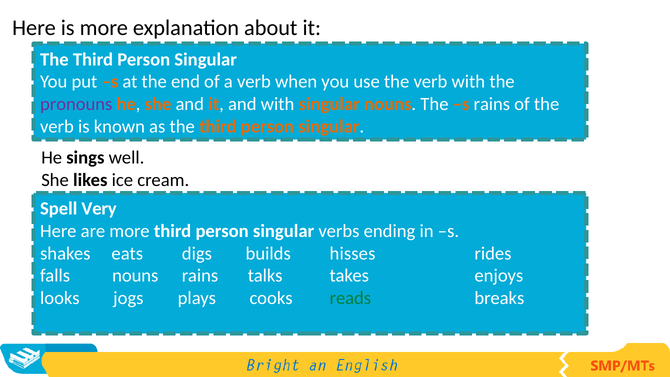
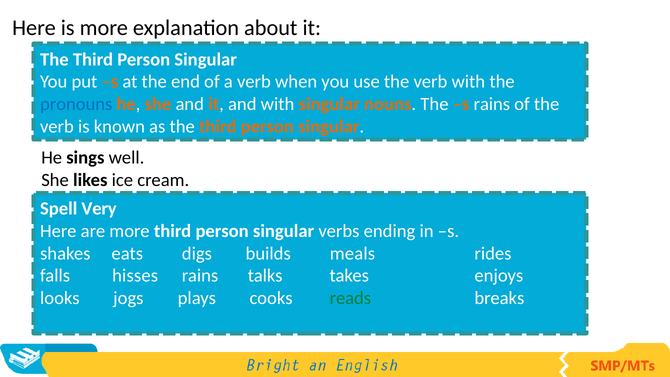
pronouns colour: purple -> blue
hisses: hisses -> meals
falls nouns: nouns -> hisses
